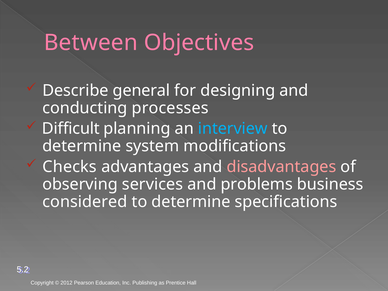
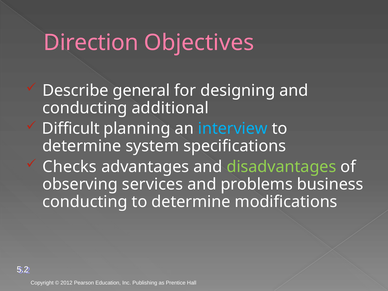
Between: Between -> Direction
processes: processes -> additional
modifications: modifications -> specifications
disadvantages colour: pink -> light green
considered at (85, 202): considered -> conducting
specifications: specifications -> modifications
